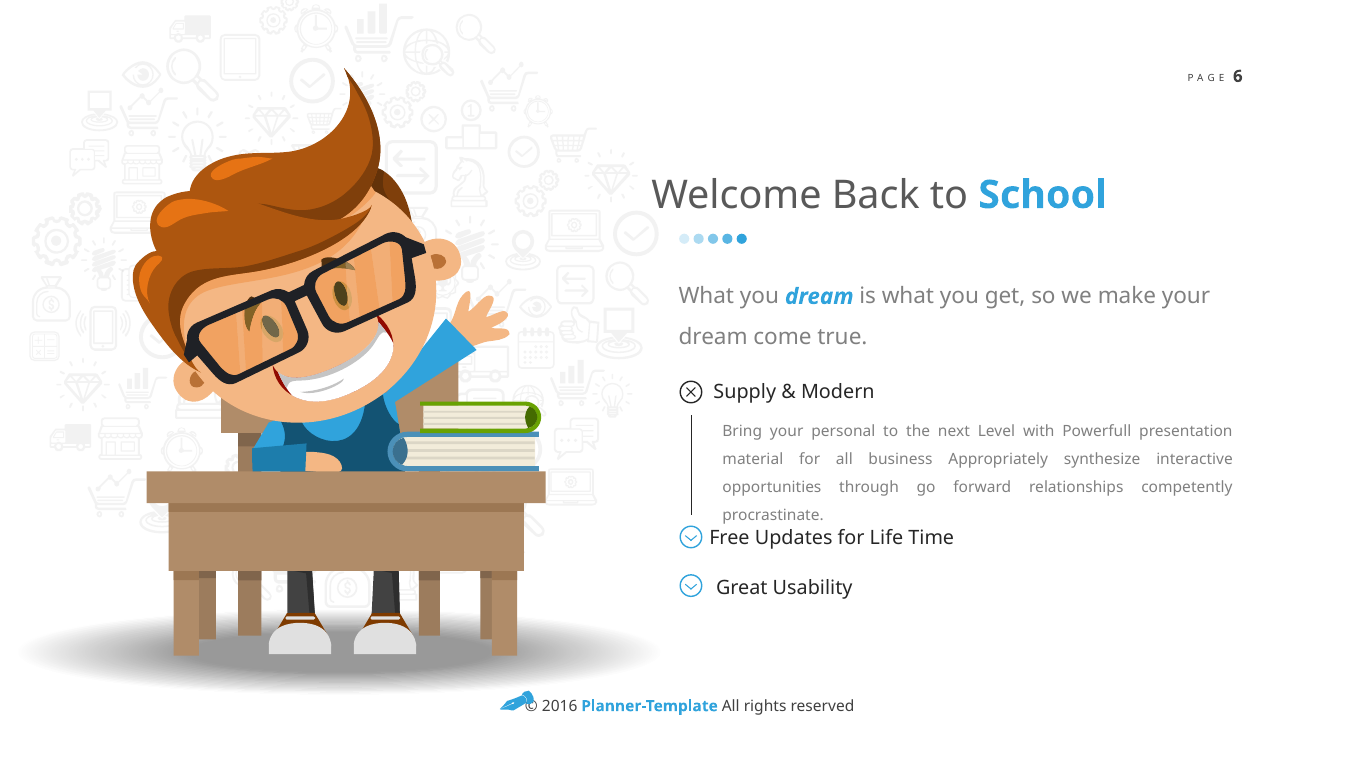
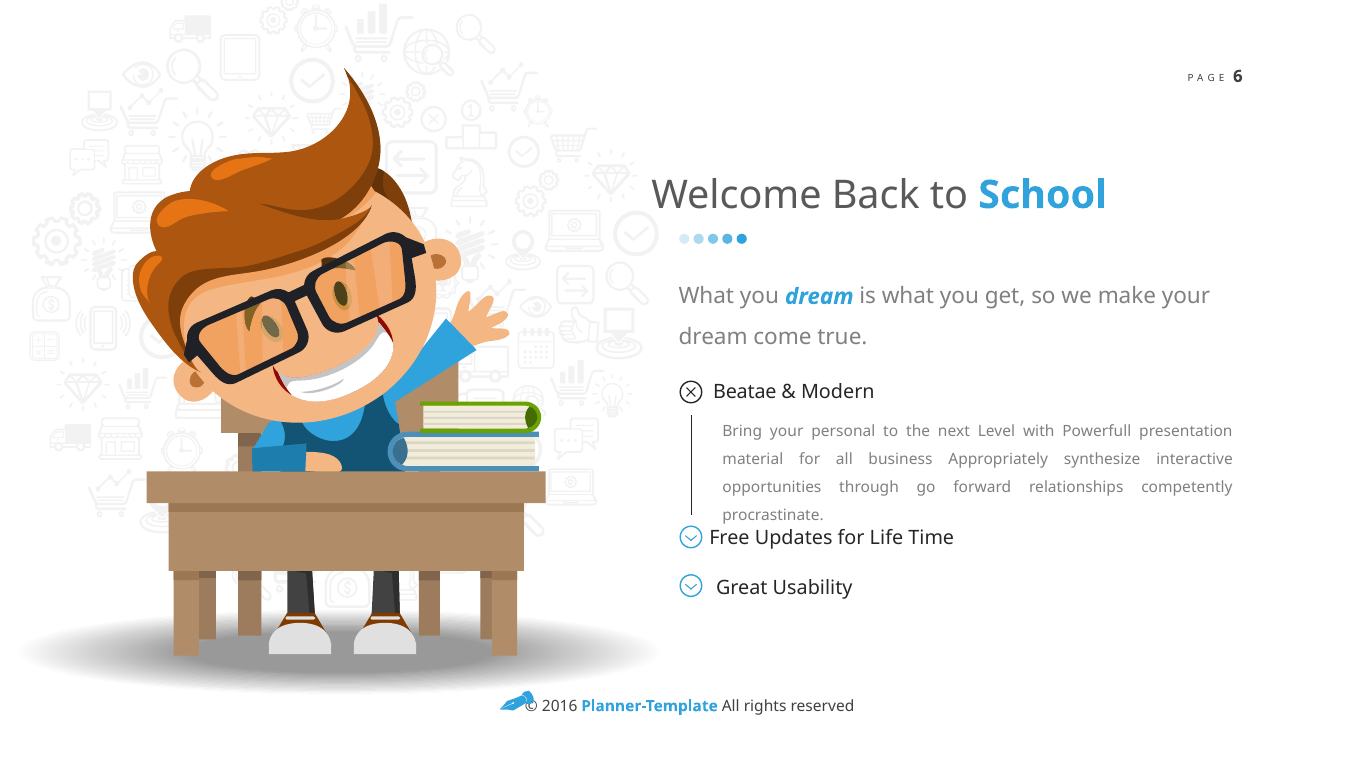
Supply: Supply -> Beatae
